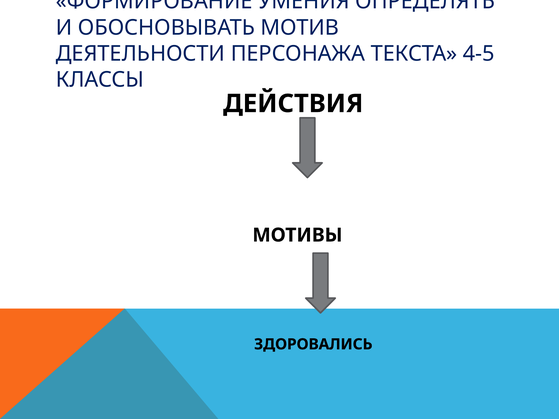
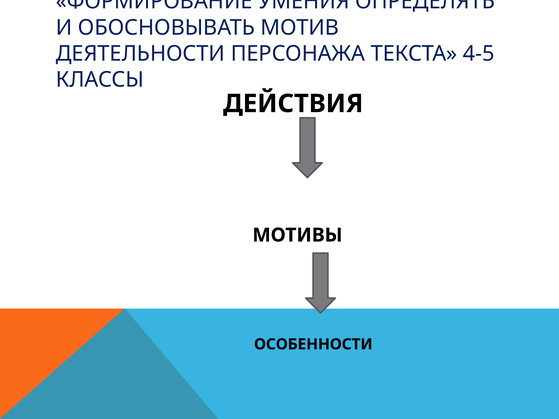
ЗДОРОВАЛИСЬ: ЗДОРОВАЛИСЬ -> ОСОБЕННОСТИ
